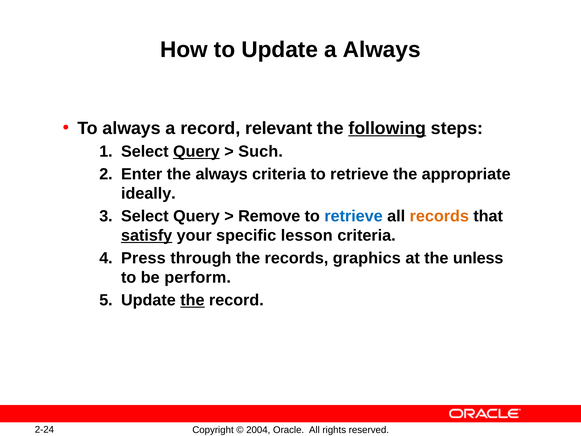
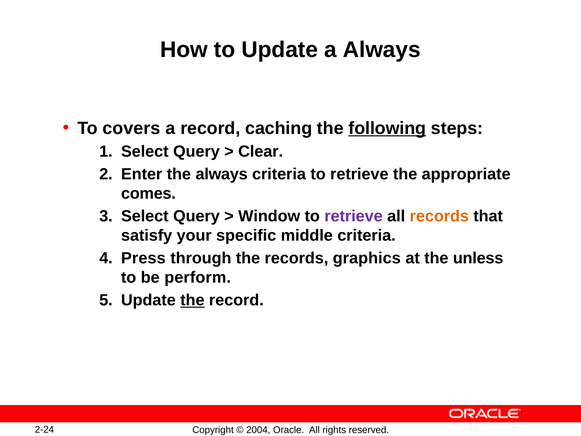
To always: always -> covers
relevant: relevant -> caching
Query at (196, 152) underline: present -> none
Such: Such -> Clear
ideally: ideally -> comes
Remove: Remove -> Window
retrieve at (354, 216) colour: blue -> purple
satisfy underline: present -> none
lesson: lesson -> middle
